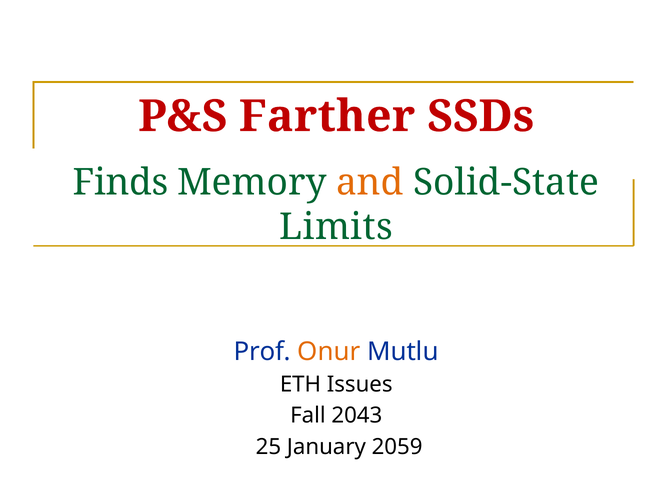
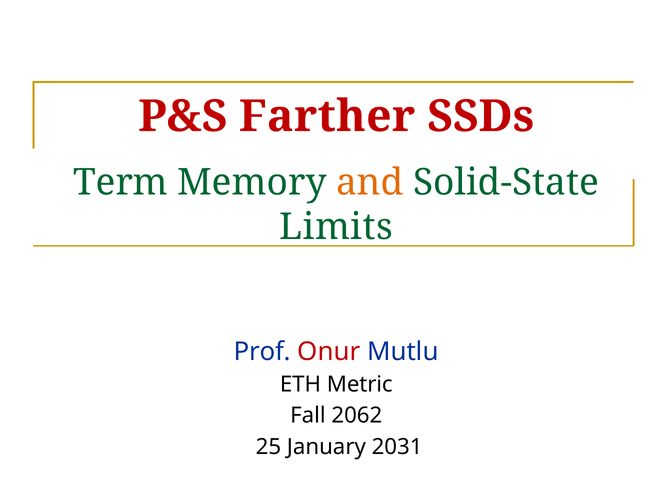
Finds: Finds -> Term
Onur colour: orange -> red
Issues: Issues -> Metric
2043: 2043 -> 2062
2059: 2059 -> 2031
